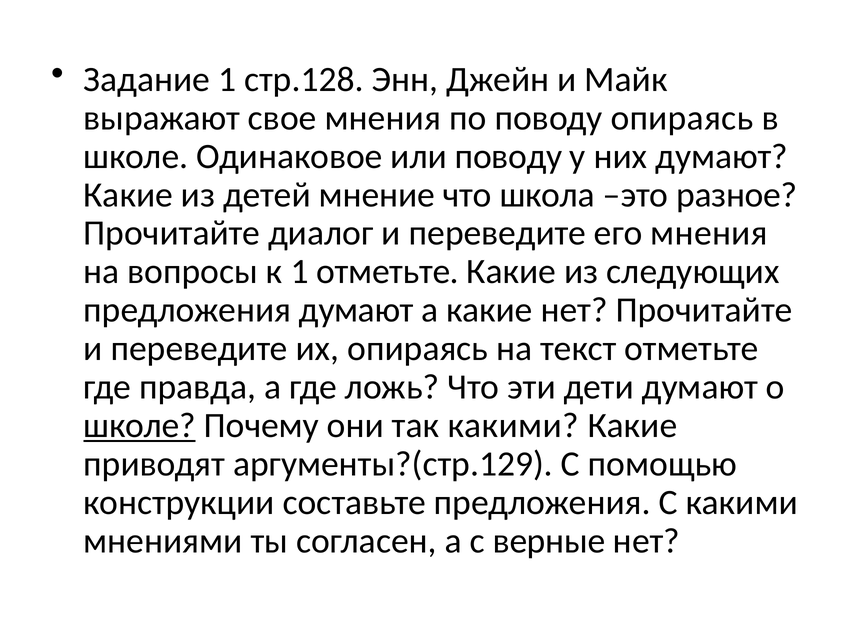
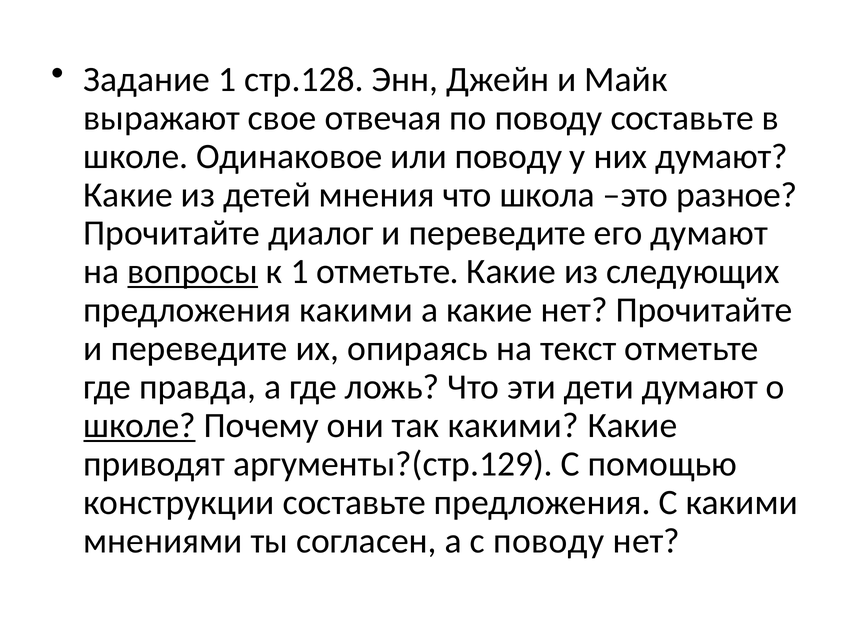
свое мнения: мнения -> отвечая
поводу опираясь: опираясь -> составьте
мнение: мнение -> мнения
его мнения: мнения -> думают
вопросы underline: none -> present
предложения думают: думают -> какими
с верные: верные -> поводу
